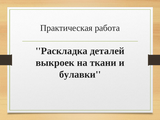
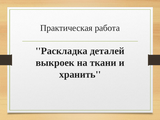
булавки: булавки -> хранить
